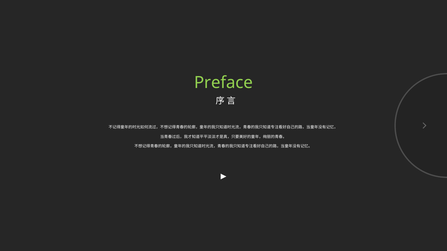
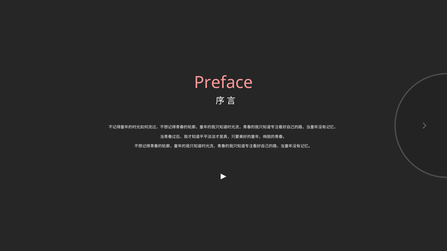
Preface colour: light green -> pink
